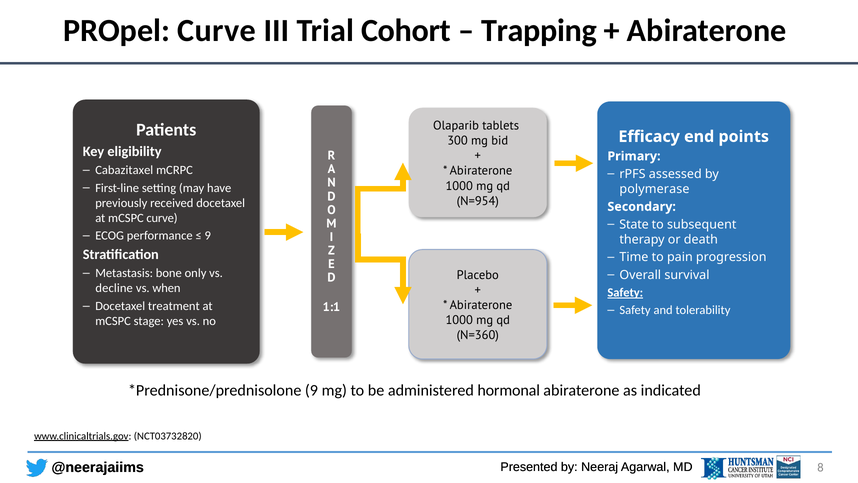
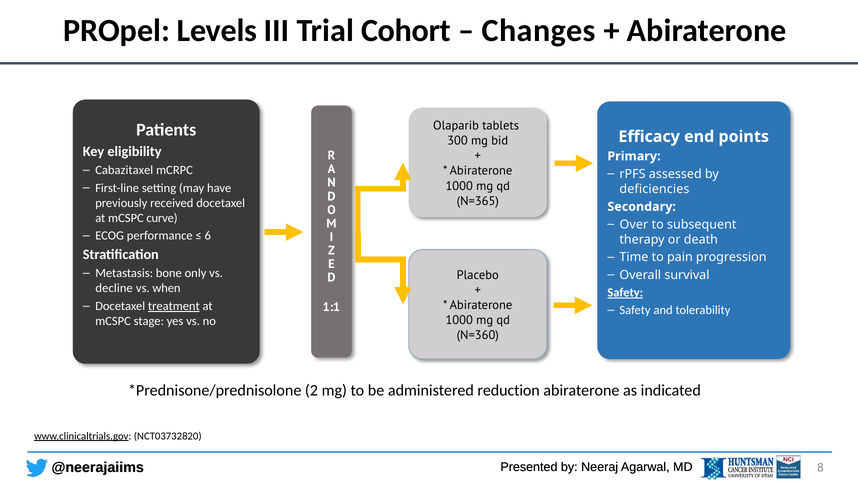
PROpel Curve: Curve -> Levels
Trapping: Trapping -> Changes
polymerase: polymerase -> deficiencies
N=954: N=954 -> N=365
State: State -> Over
9 at (208, 236): 9 -> 6
treatment underline: none -> present
9 at (311, 390): 9 -> 2
hormonal: hormonal -> reduction
